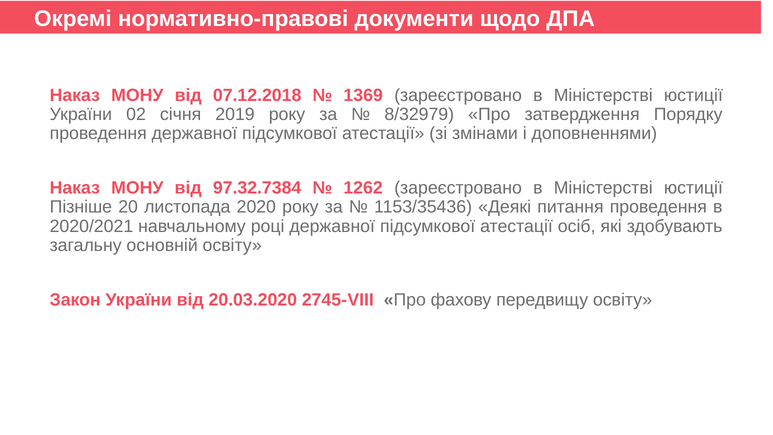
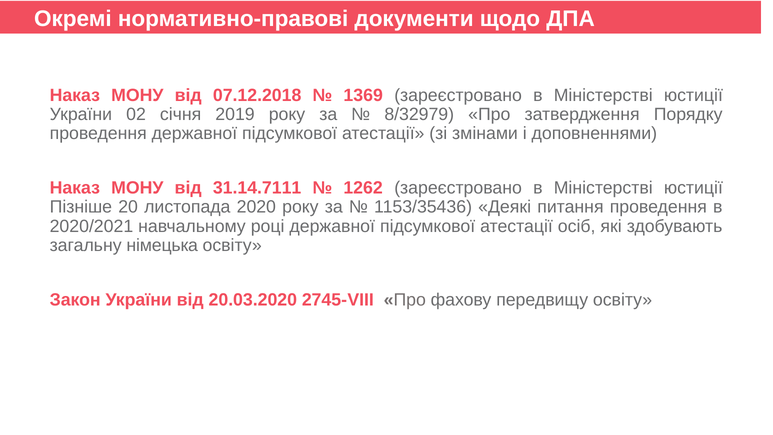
97.32.7384: 97.32.7384 -> 31.14.7111
основній: основній -> німецька
